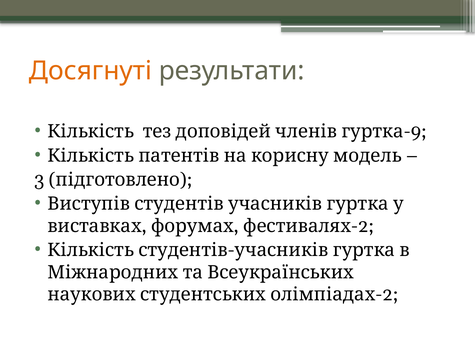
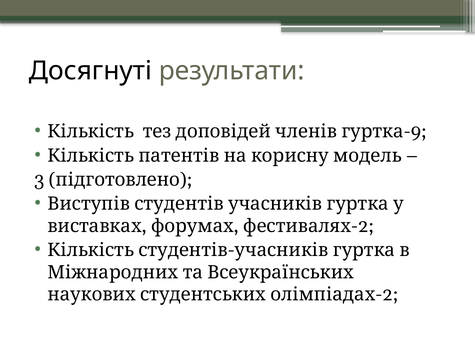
Досягнуті colour: orange -> black
